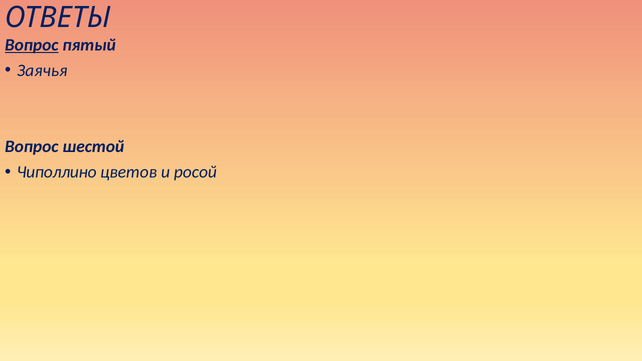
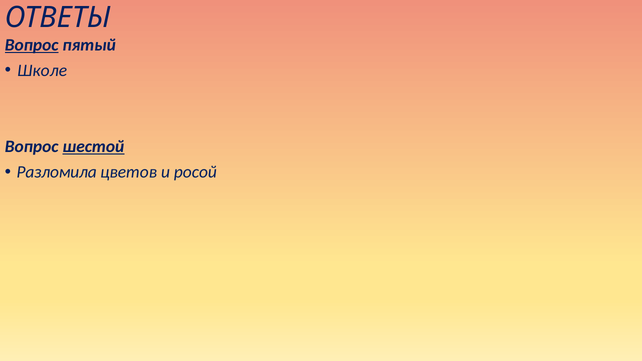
Заячья: Заячья -> Школе
шестой underline: none -> present
Чиполлино: Чиполлино -> Разломила
